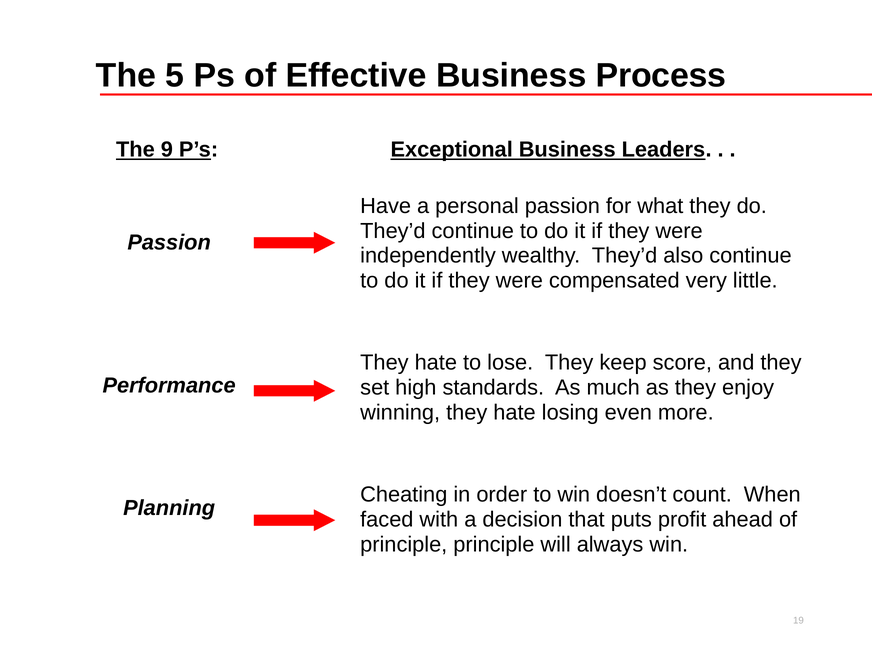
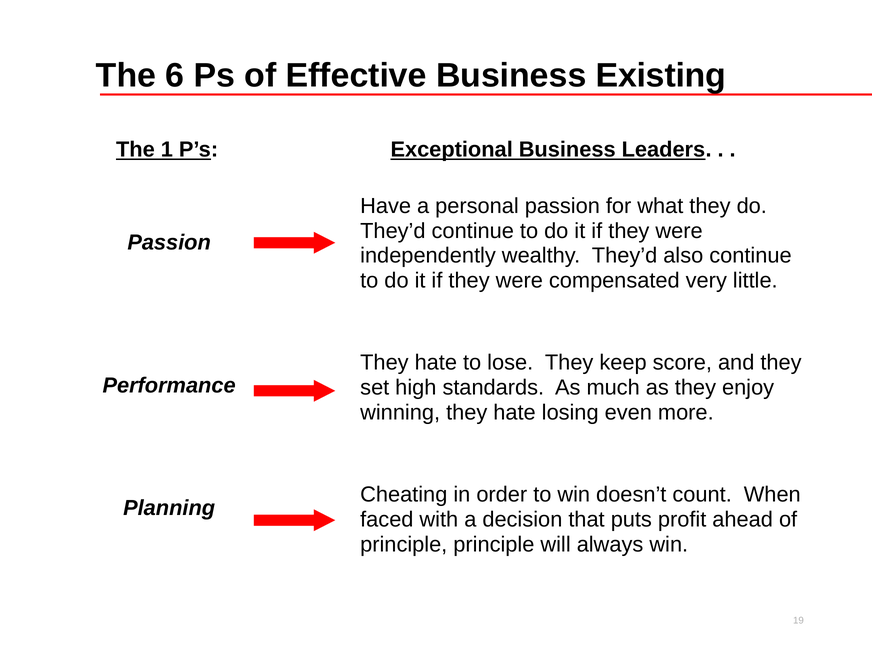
5: 5 -> 6
Process: Process -> Existing
9: 9 -> 1
